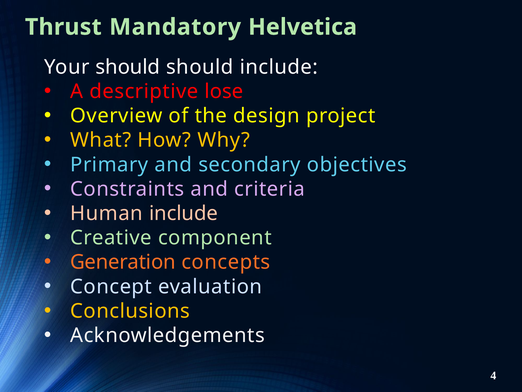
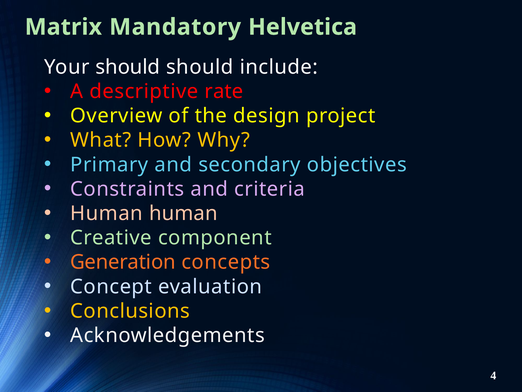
Thrust: Thrust -> Matrix
lose: lose -> rate
Human include: include -> human
